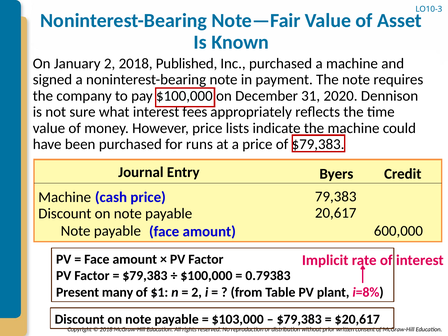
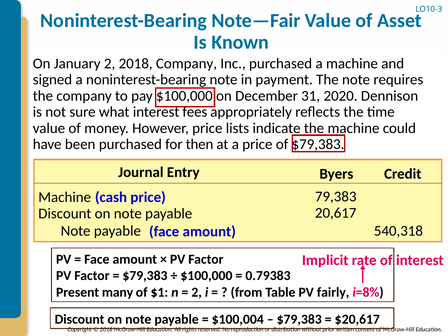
2018 Published: Published -> Company
runs: runs -> then
600,000: 600,000 -> 540,318
plant: plant -> fairly
$103,000: $103,000 -> $100,004
